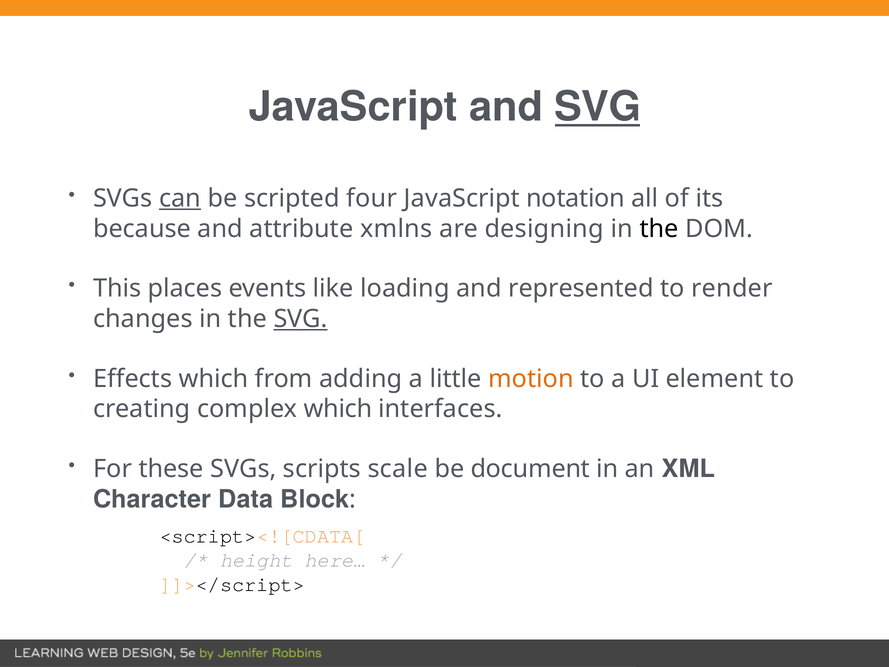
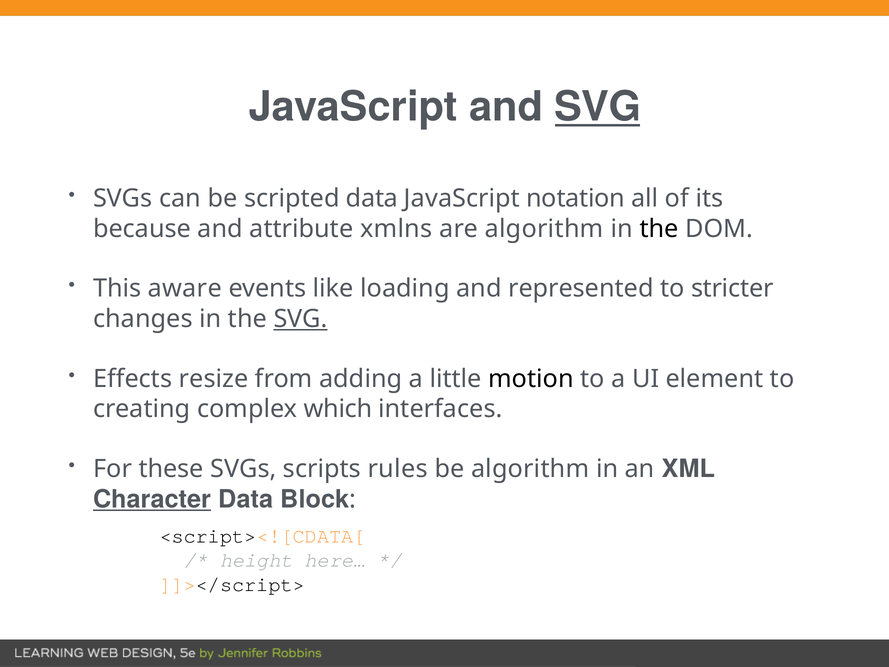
can underline: present -> none
scripted four: four -> data
are designing: designing -> algorithm
places: places -> aware
render: render -> stricter
Effects which: which -> resize
motion colour: orange -> black
scale: scale -> rules
be document: document -> algorithm
Character underline: none -> present
